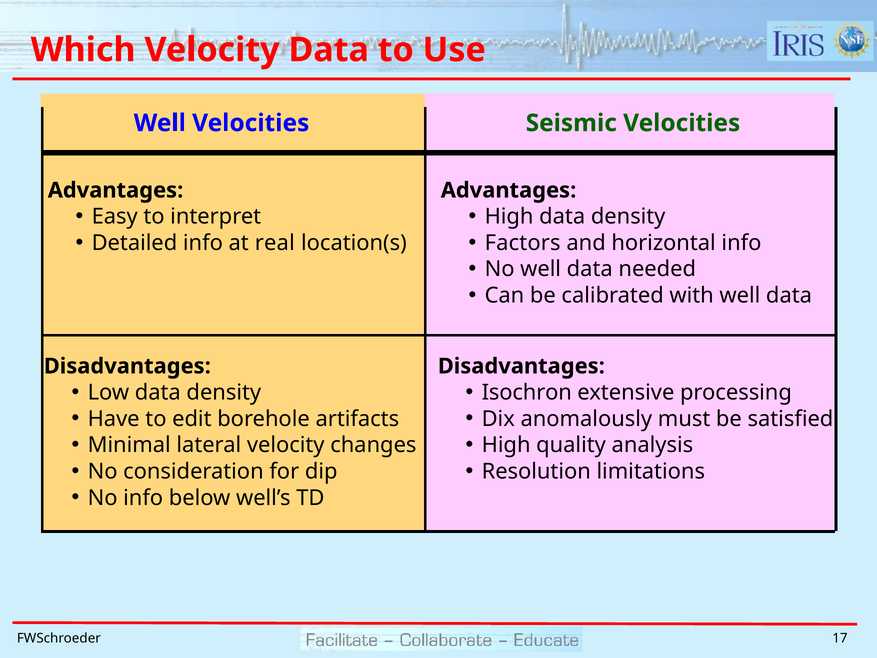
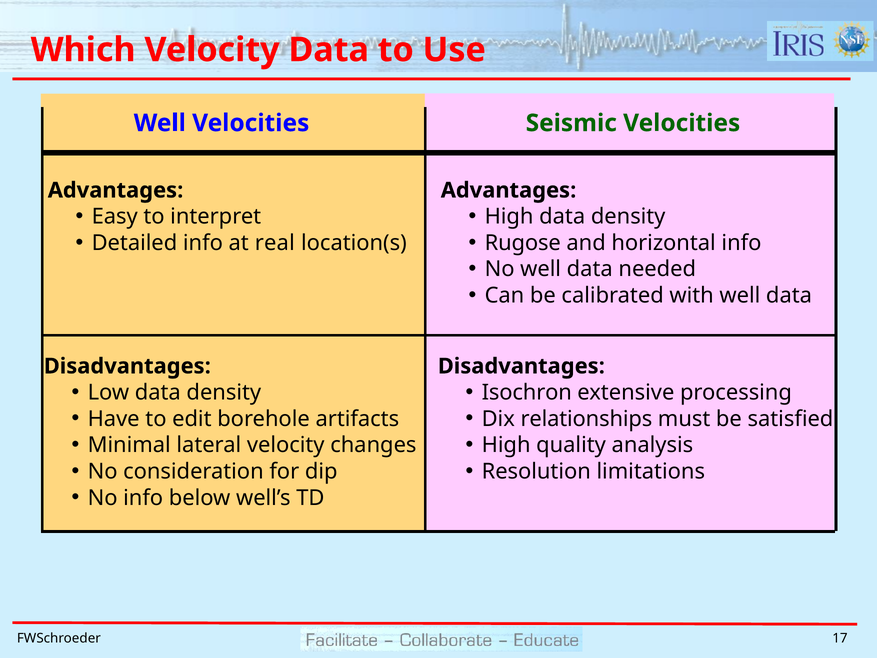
Factors: Factors -> Rugose
anomalously: anomalously -> relationships
